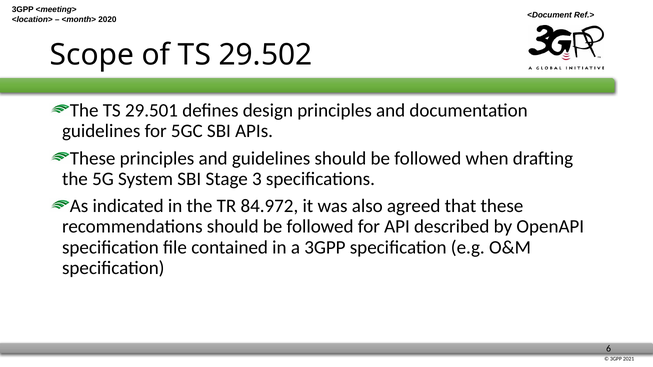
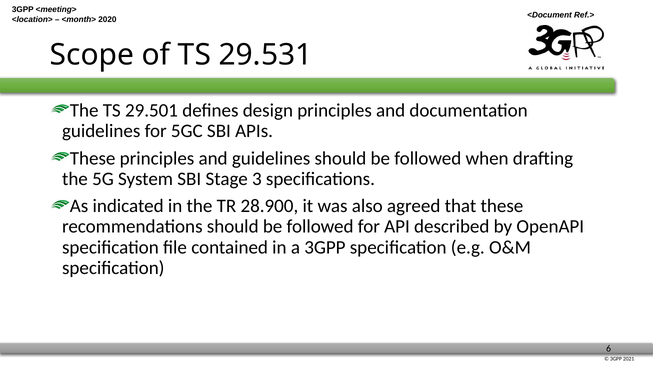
29.502: 29.502 -> 29.531
84.972: 84.972 -> 28.900
